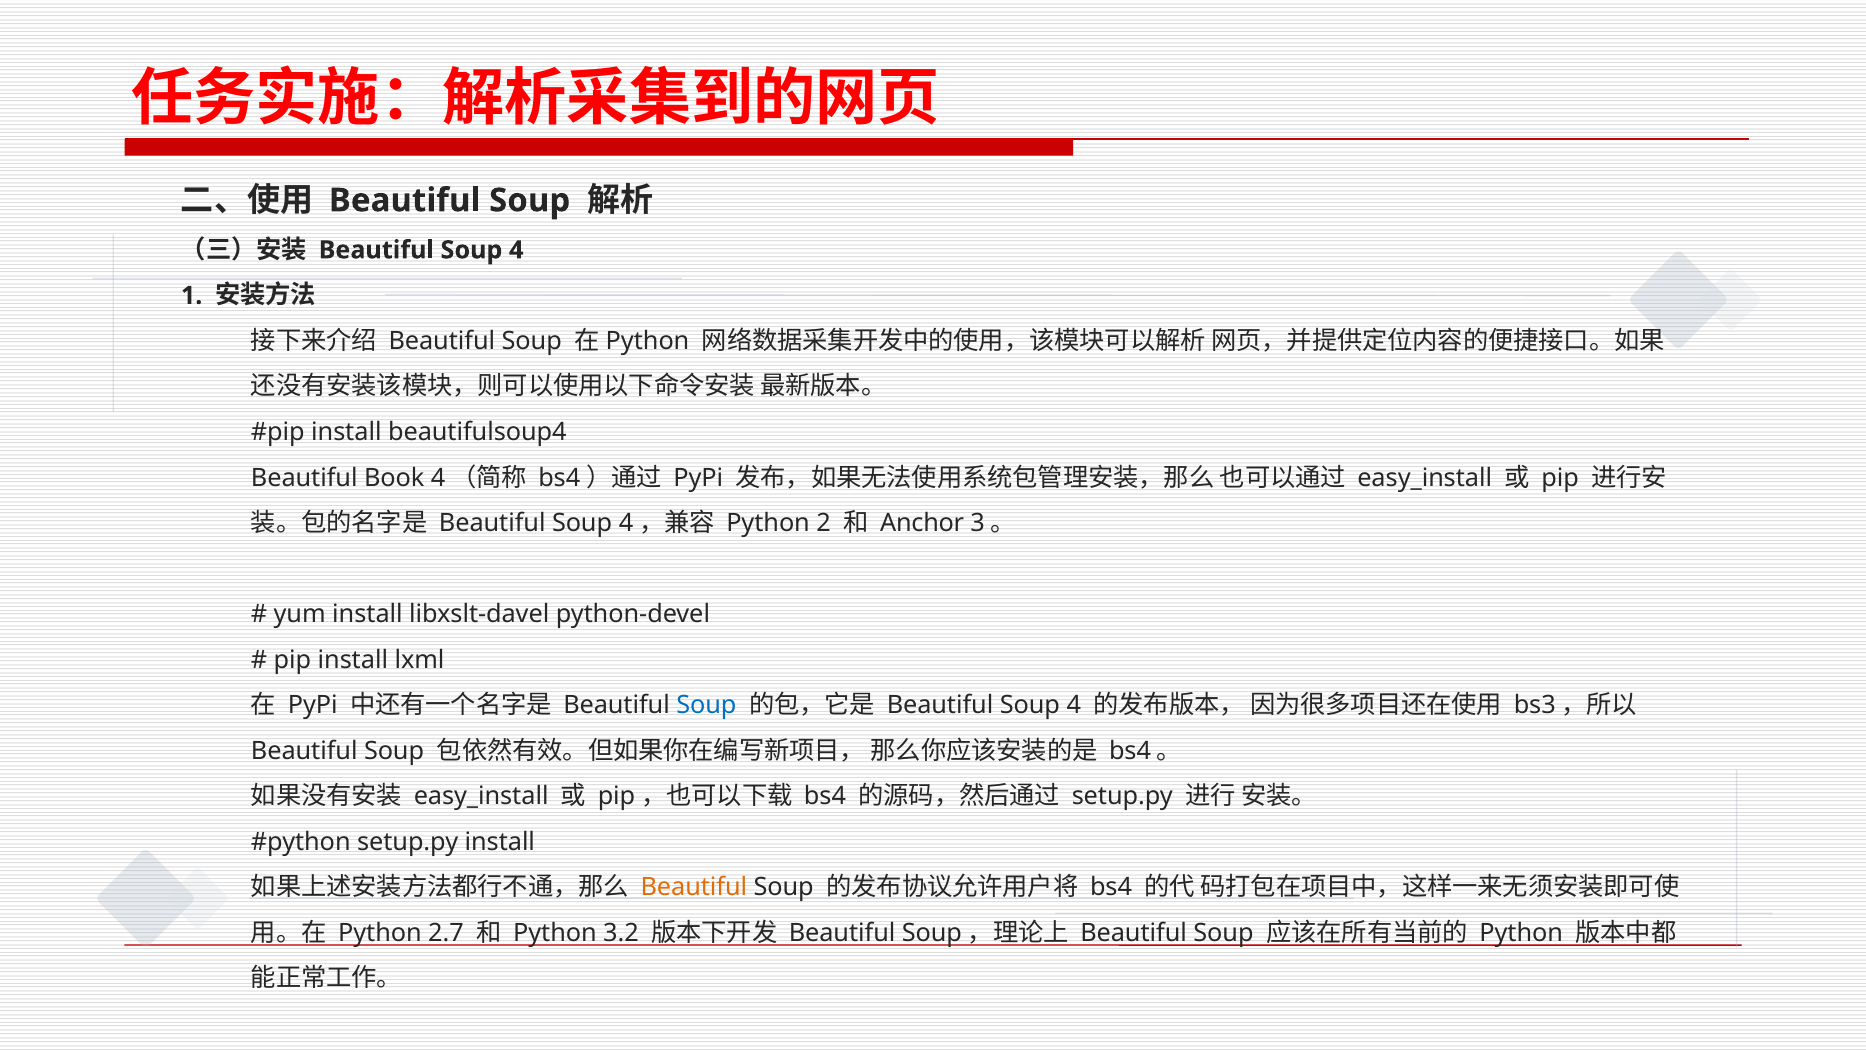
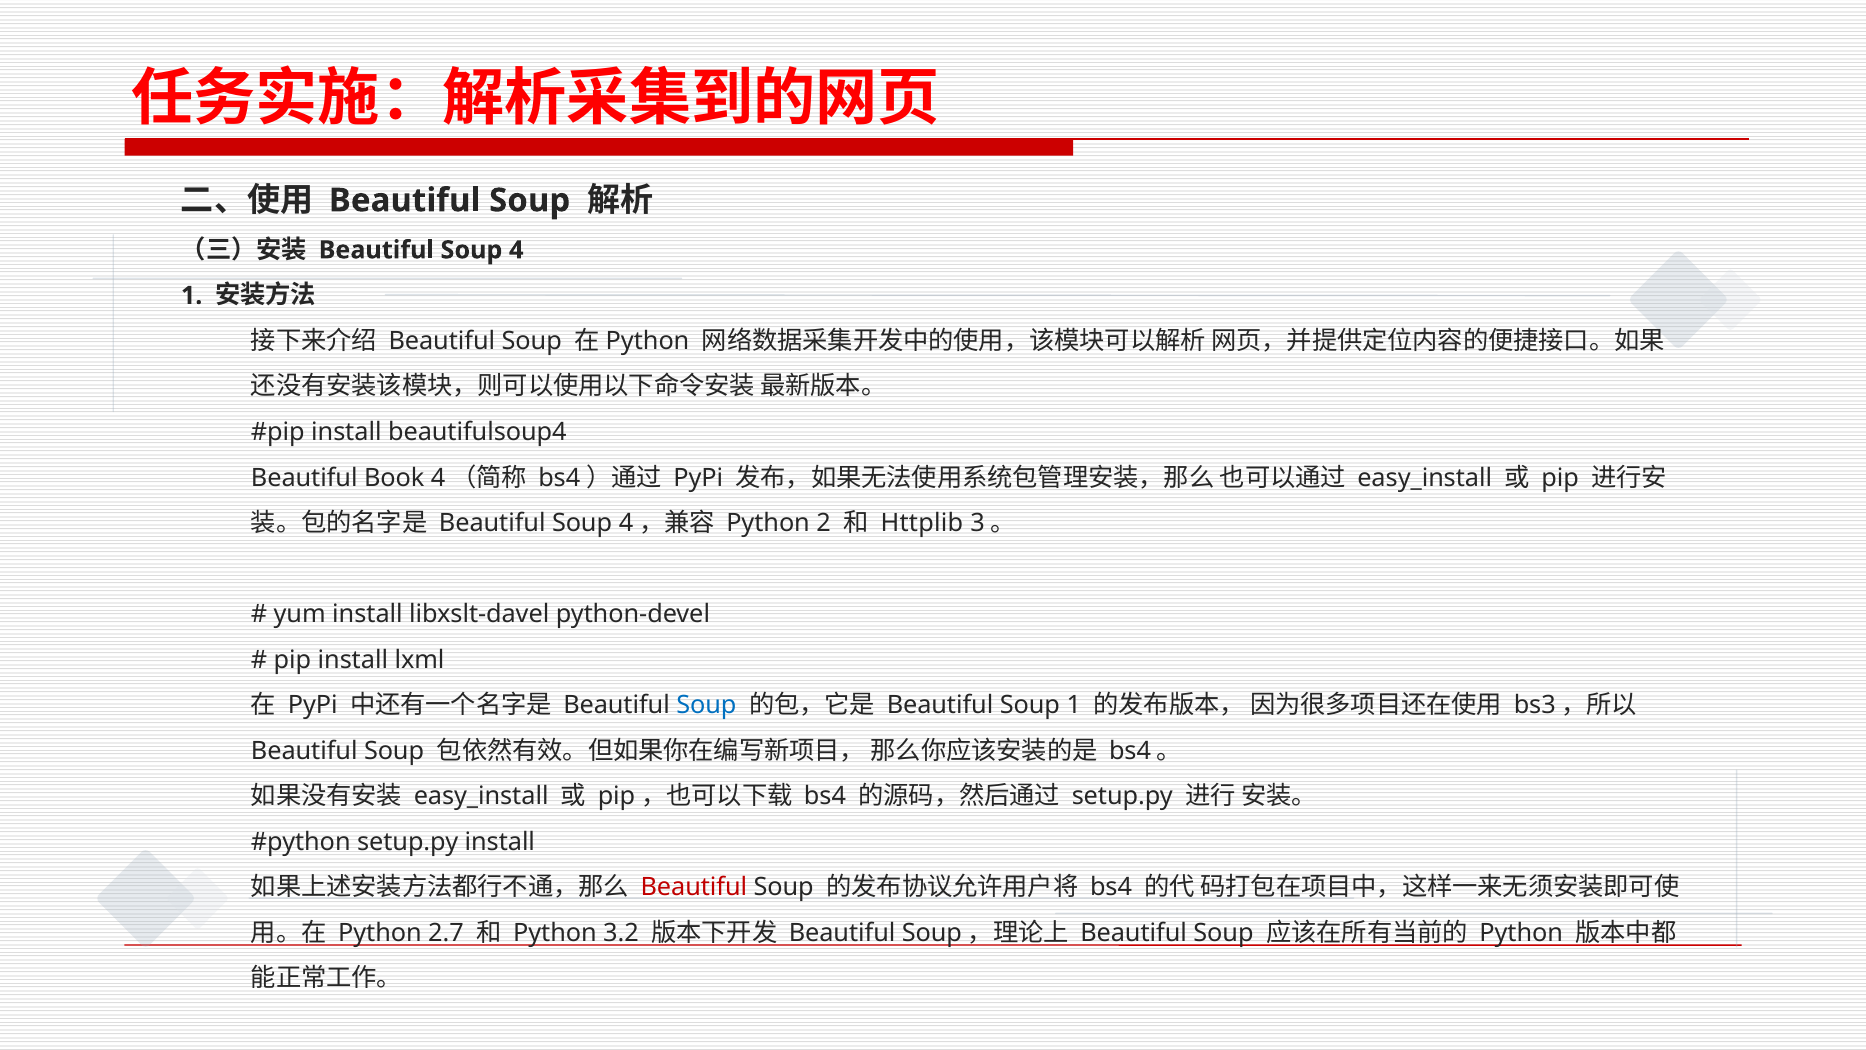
Anchor: Anchor -> Httplib
4 at (1074, 705): 4 -> 1
Beautiful at (694, 887) colour: orange -> red
